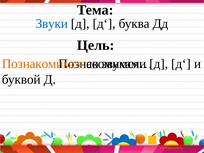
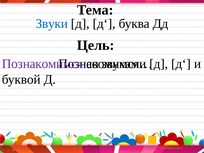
Познакомимся colour: orange -> purple
